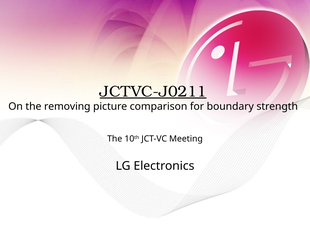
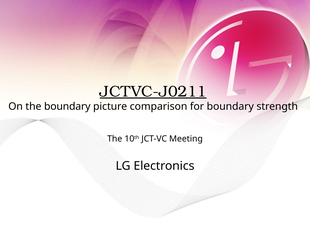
the removing: removing -> boundary
